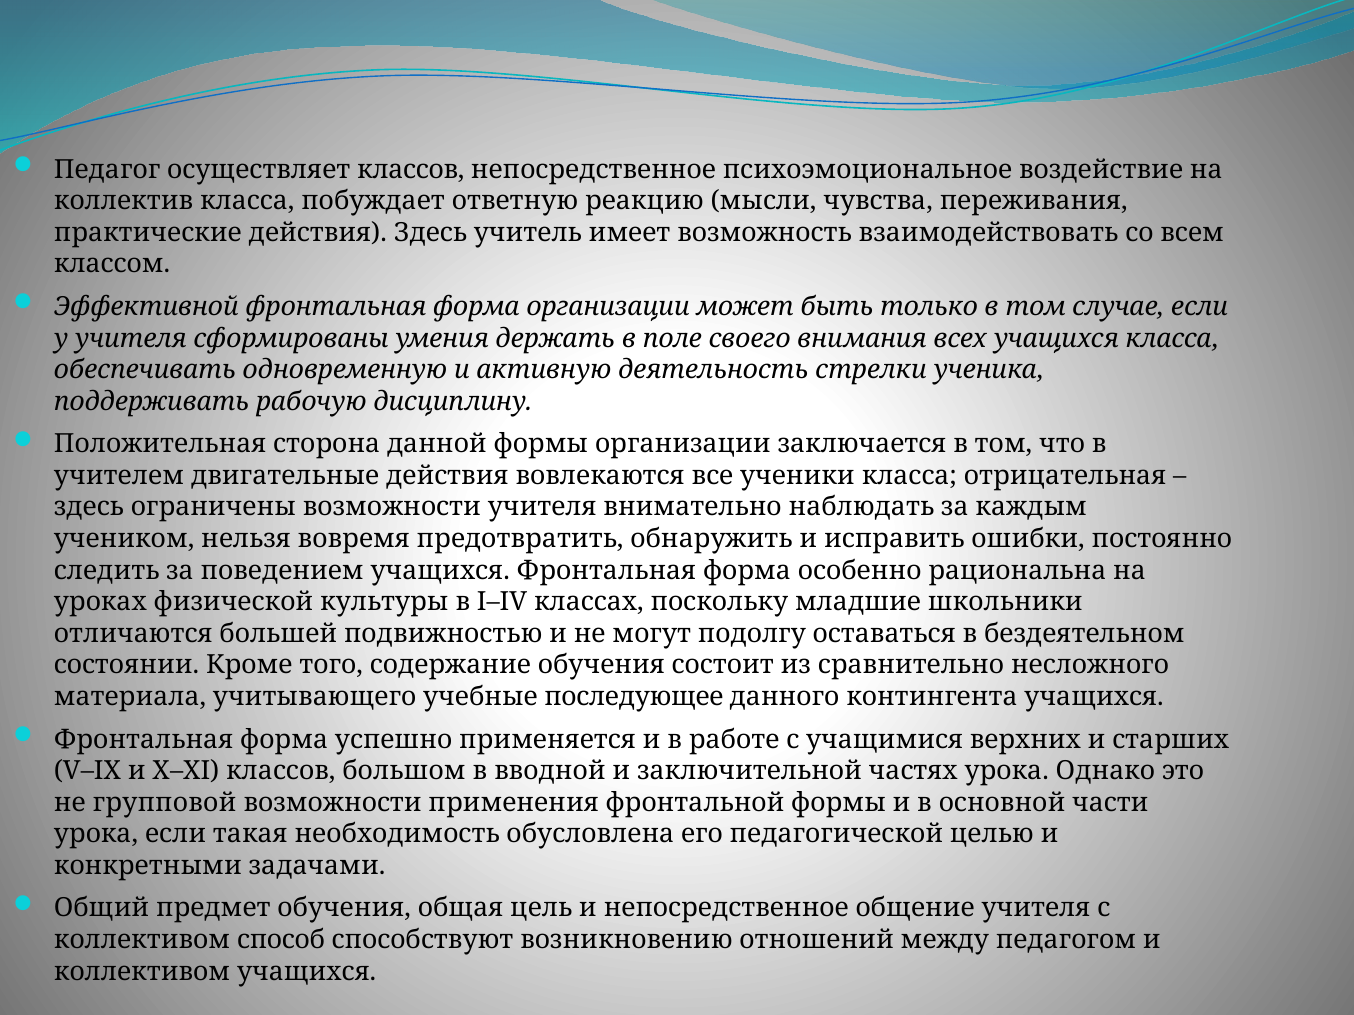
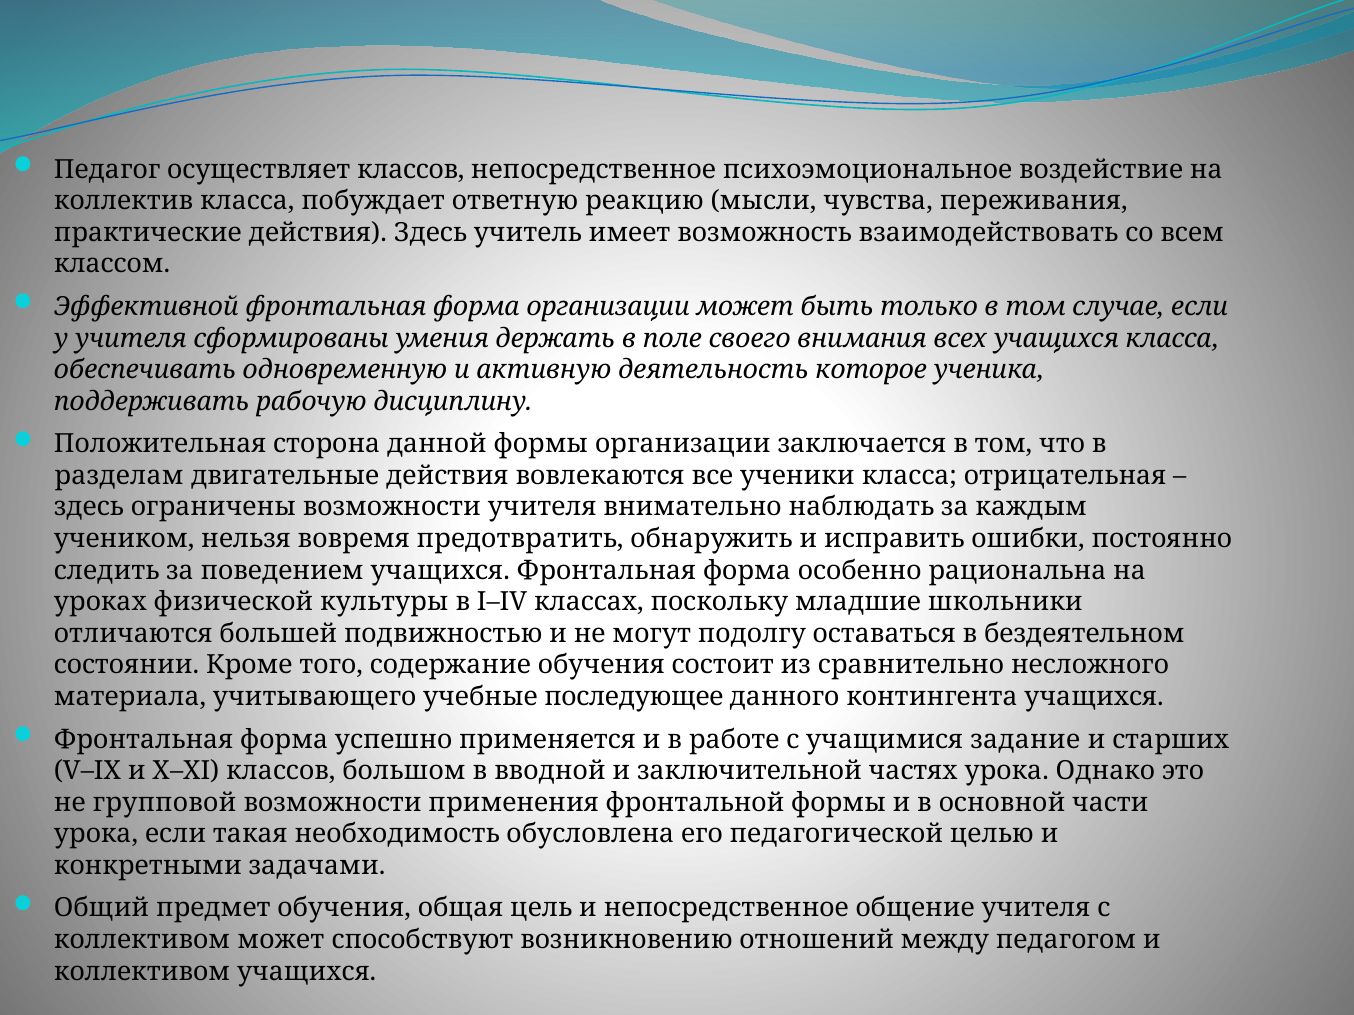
стрелки: стрелки -> которое
учителем: учителем -> разделам
верхних: верхних -> задание
коллективом способ: способ -> может
